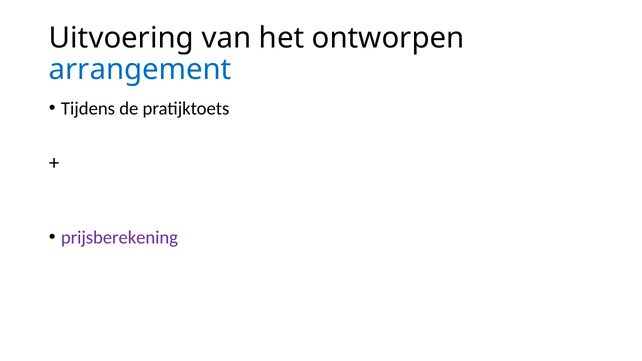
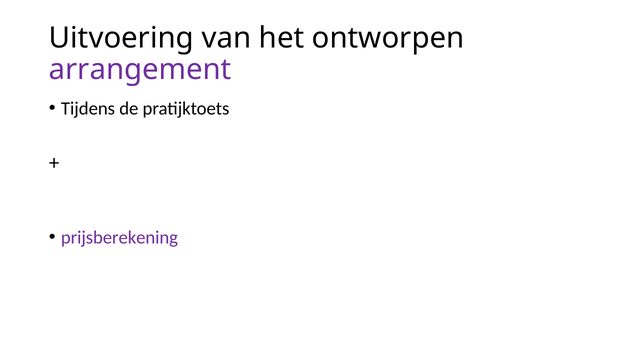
arrangement colour: blue -> purple
